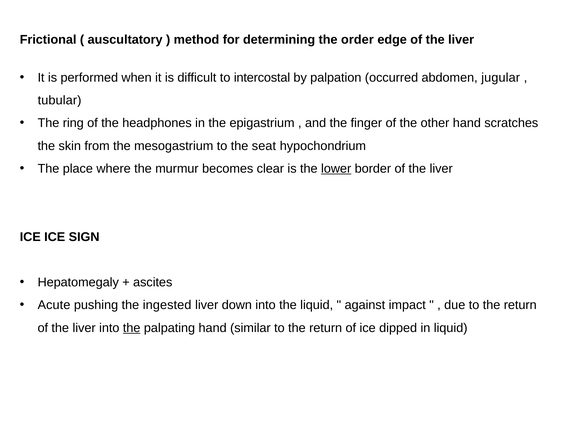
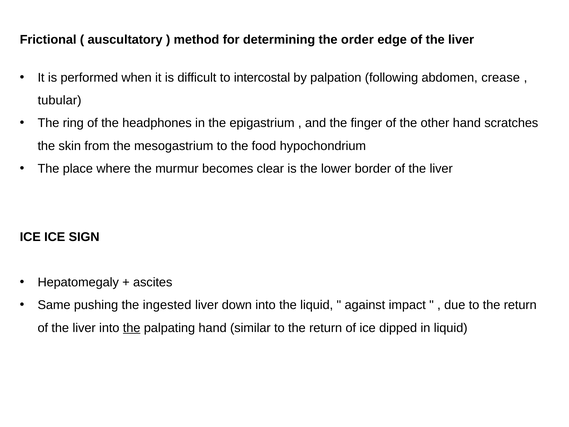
occurred: occurred -> following
jugular: jugular -> crease
seat: seat -> food
lower underline: present -> none
Acute: Acute -> Same
